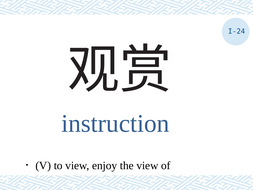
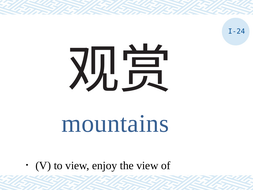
instruction: instruction -> mountains
